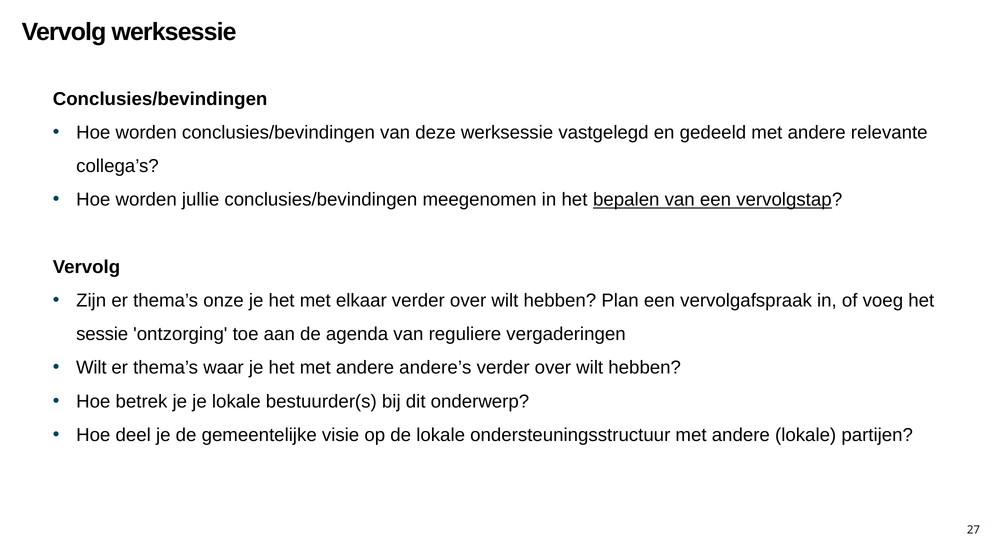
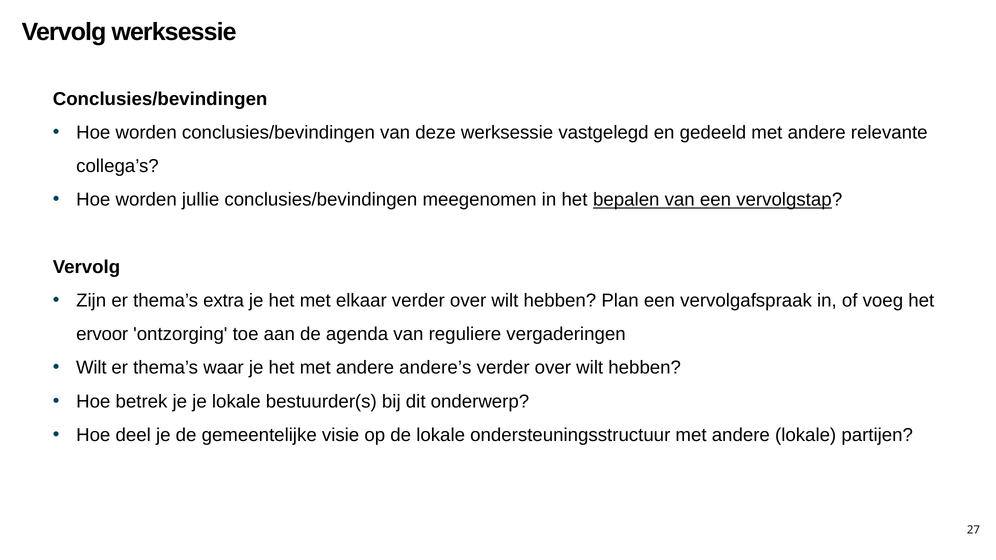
onze: onze -> extra
sessie: sessie -> ervoor
